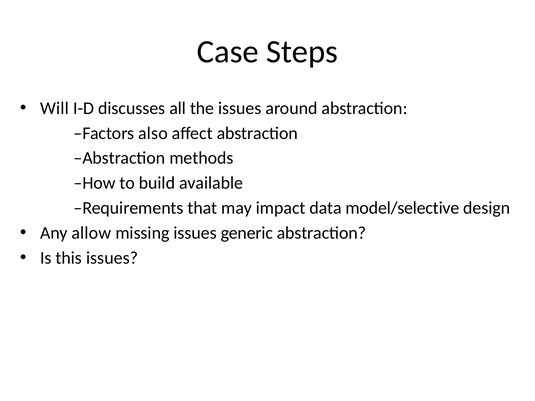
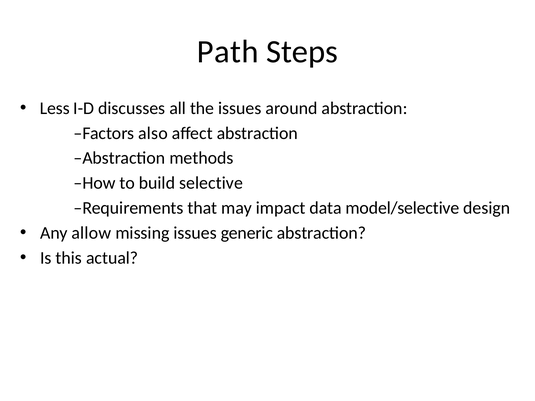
Case: Case -> Path
Will: Will -> Less
available: available -> selective
this issues: issues -> actual
